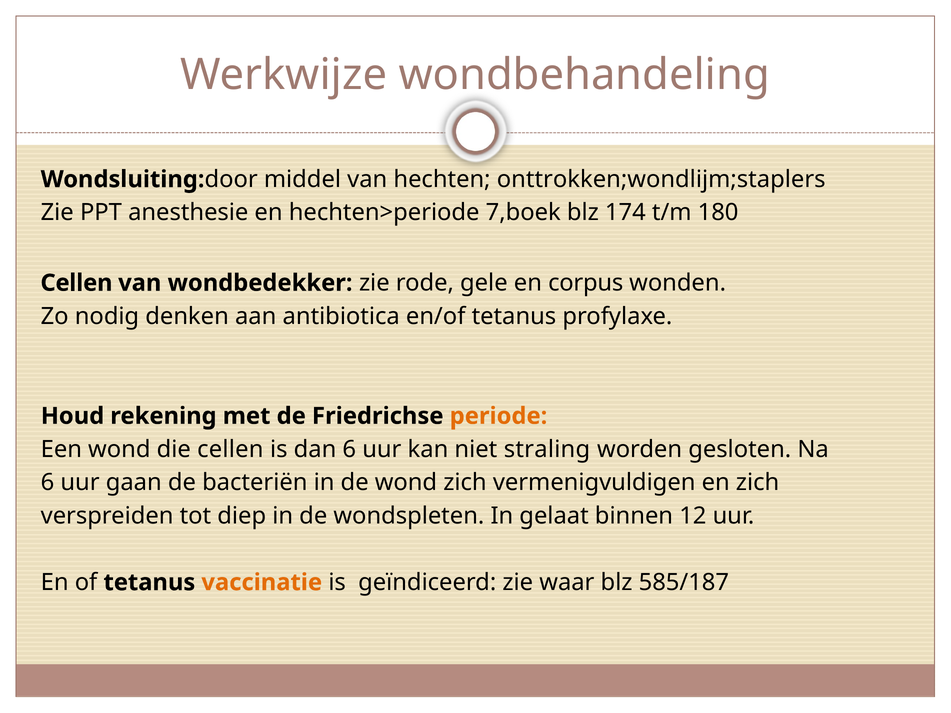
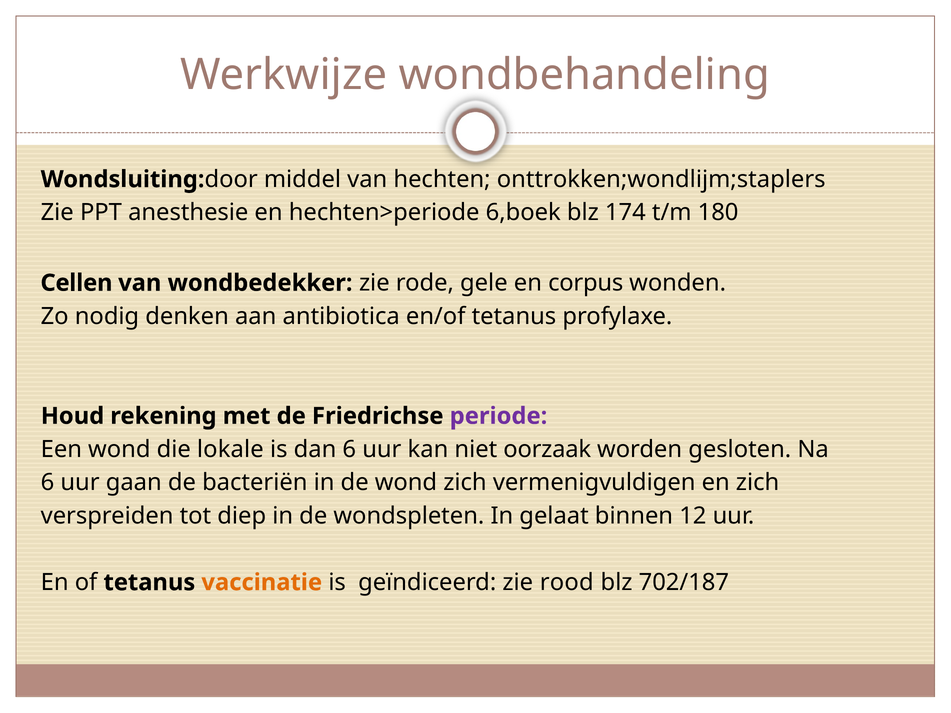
7,boek: 7,boek -> 6,boek
periode colour: orange -> purple
die cellen: cellen -> lokale
straling: straling -> oorzaak
waar: waar -> rood
585/187: 585/187 -> 702/187
